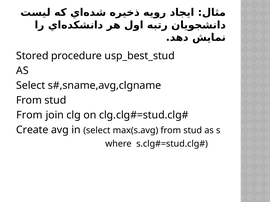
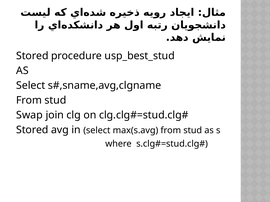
From at (29, 115): From -> Swap
Create at (32, 130): Create -> Stored
